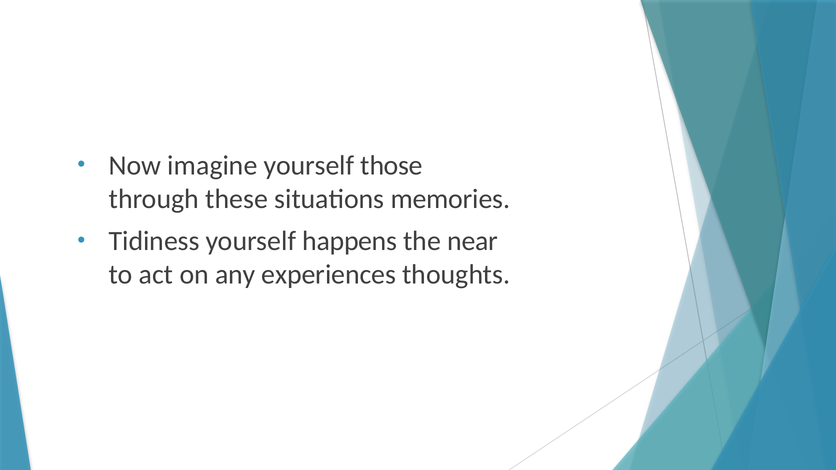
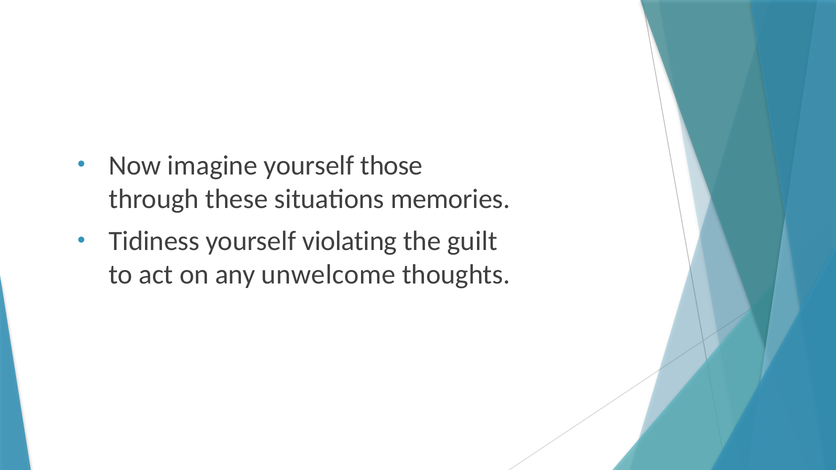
happens: happens -> violating
near: near -> guilt
experiences: experiences -> unwelcome
